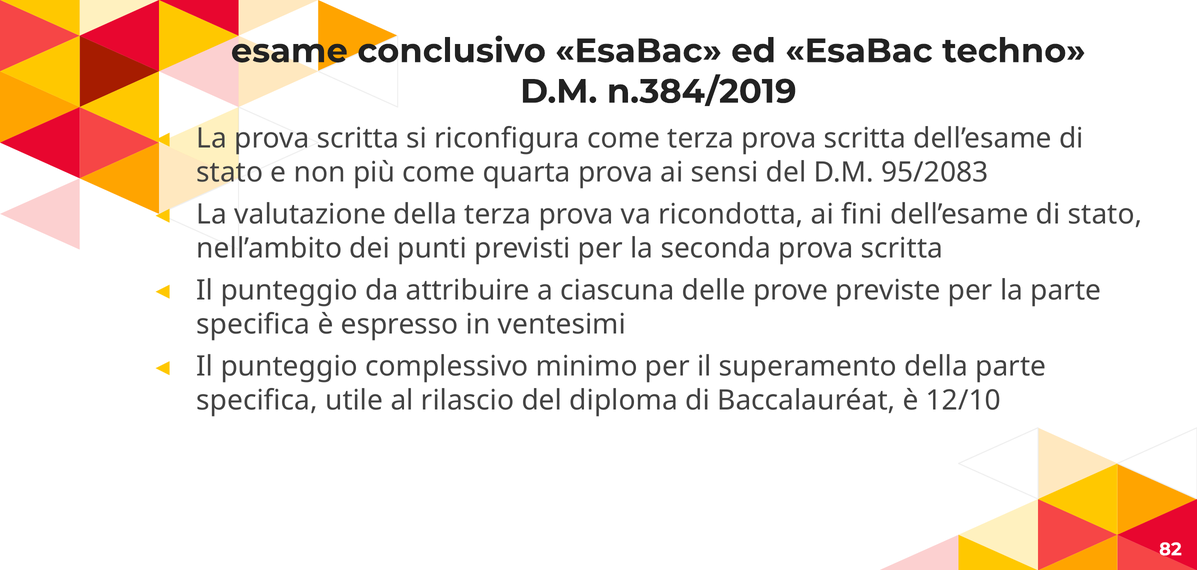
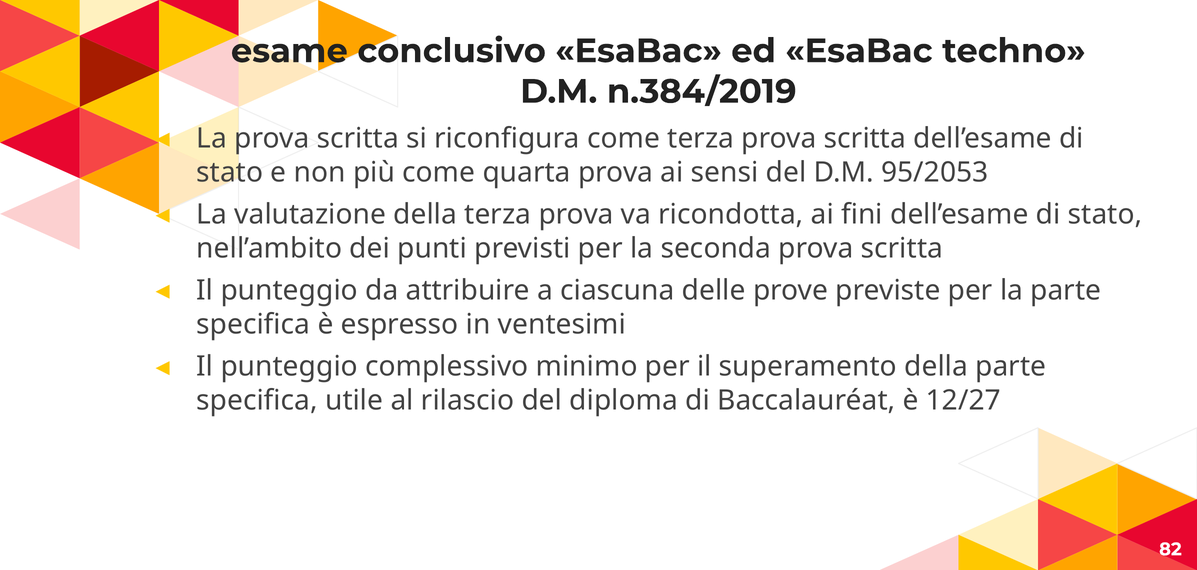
95/2083: 95/2083 -> 95/2053
12/10: 12/10 -> 12/27
